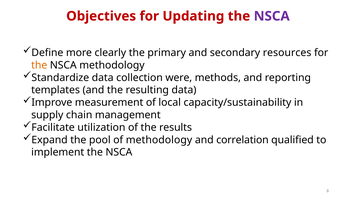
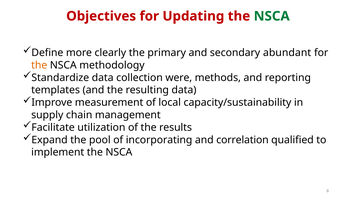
NSCA at (272, 16) colour: purple -> green
resources: resources -> abundant
of methodology: methodology -> incorporating
